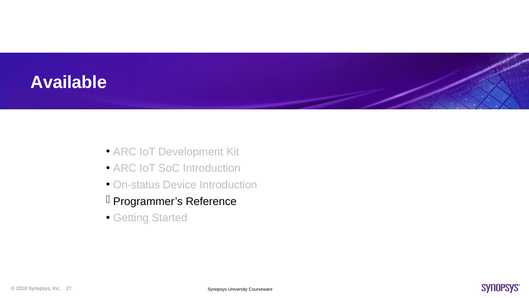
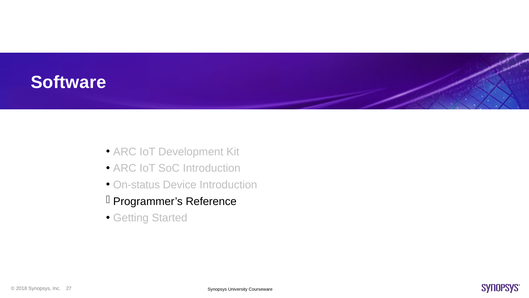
Available: Available -> Software
